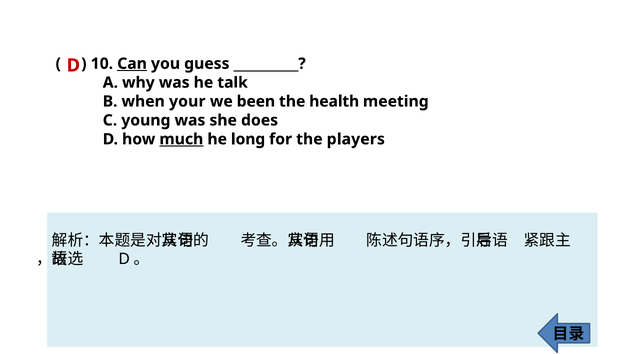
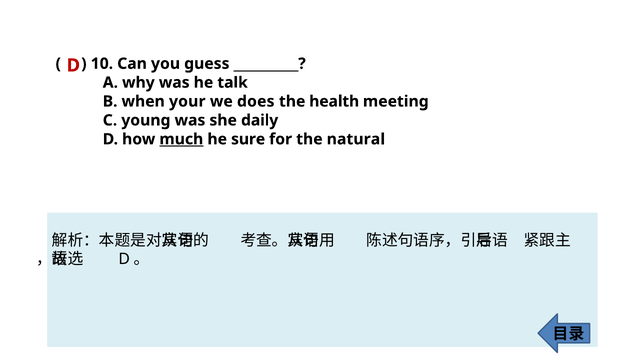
Can underline: present -> none
been: been -> does
does: does -> daily
long: long -> sure
players: players -> natural
